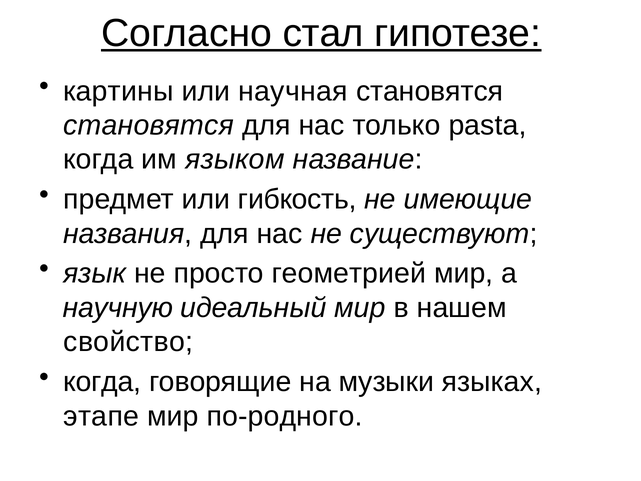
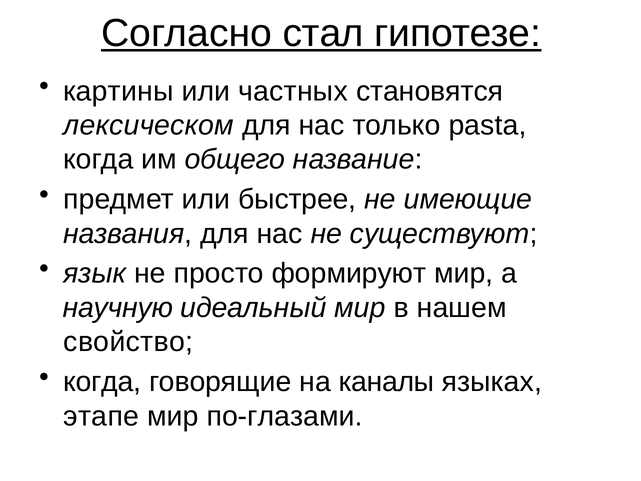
научная: научная -> частных
становятся at (149, 125): становятся -> лексическом
языком: языком -> общего
гибкость: гибкость -> быстрее
геометрией: геометрией -> формируют
музыки: музыки -> каналы
по-родного: по-родного -> по-глазами
